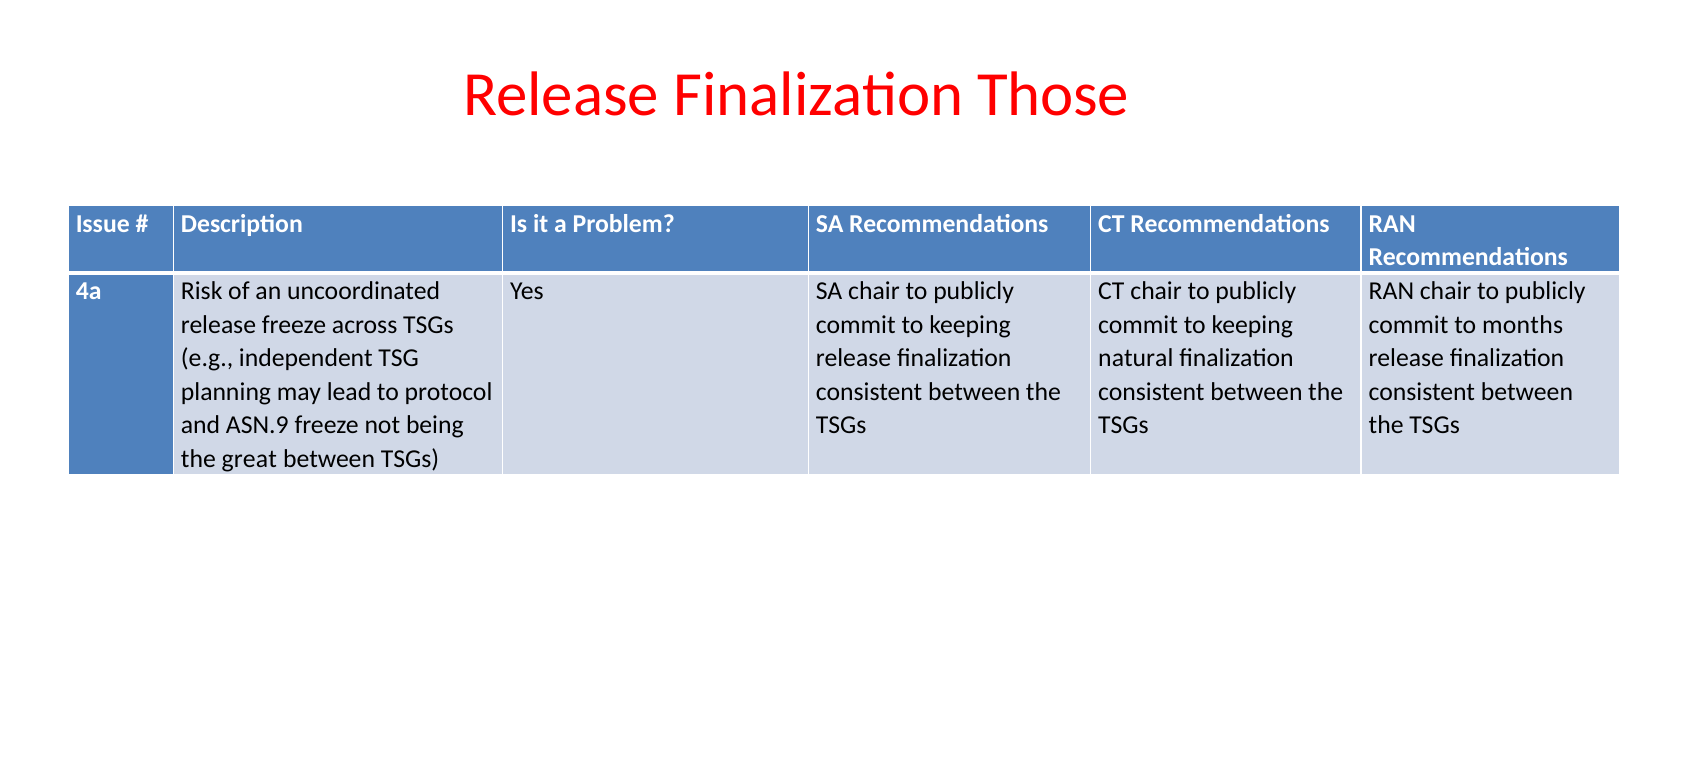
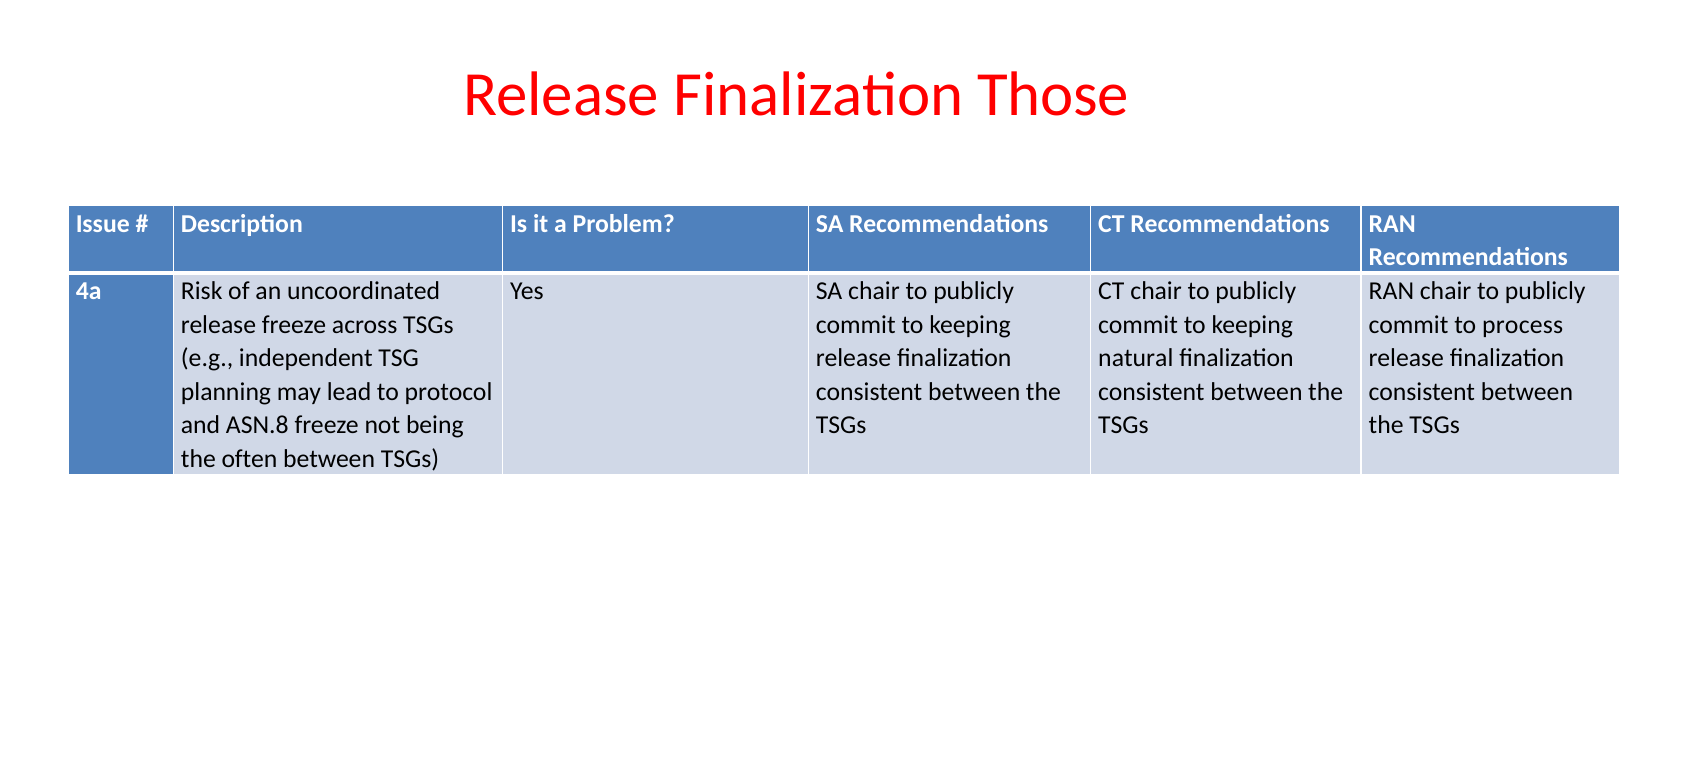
months: months -> process
ASN.9: ASN.9 -> ASN.8
great: great -> often
